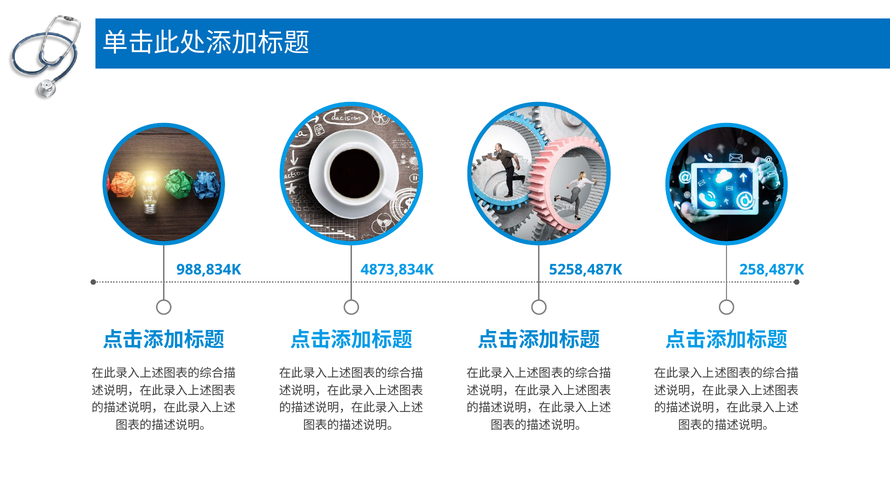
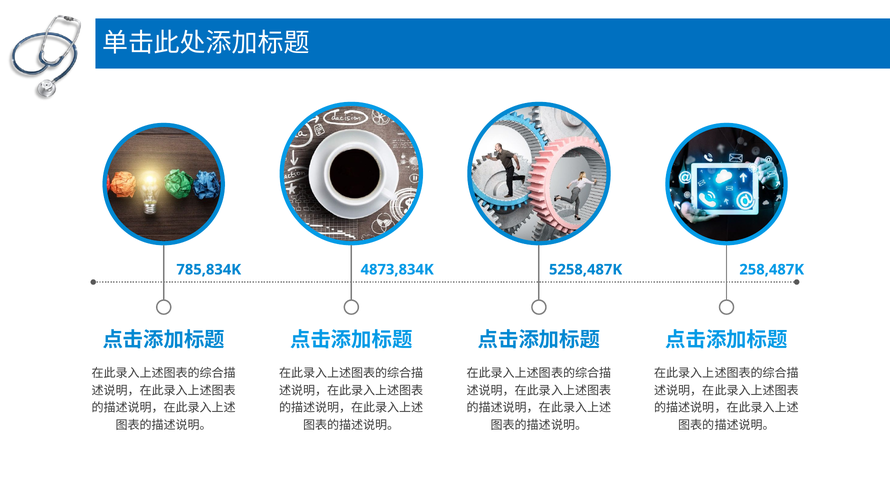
988,834K: 988,834K -> 785,834K
